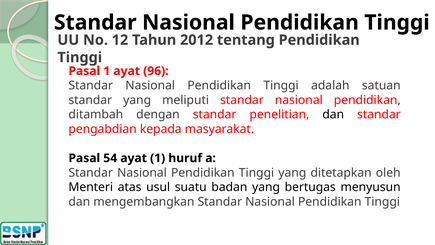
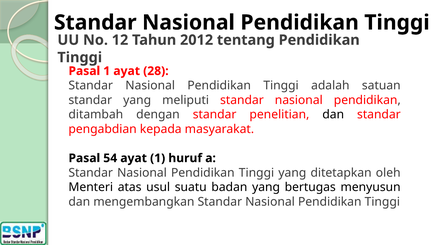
96: 96 -> 28
